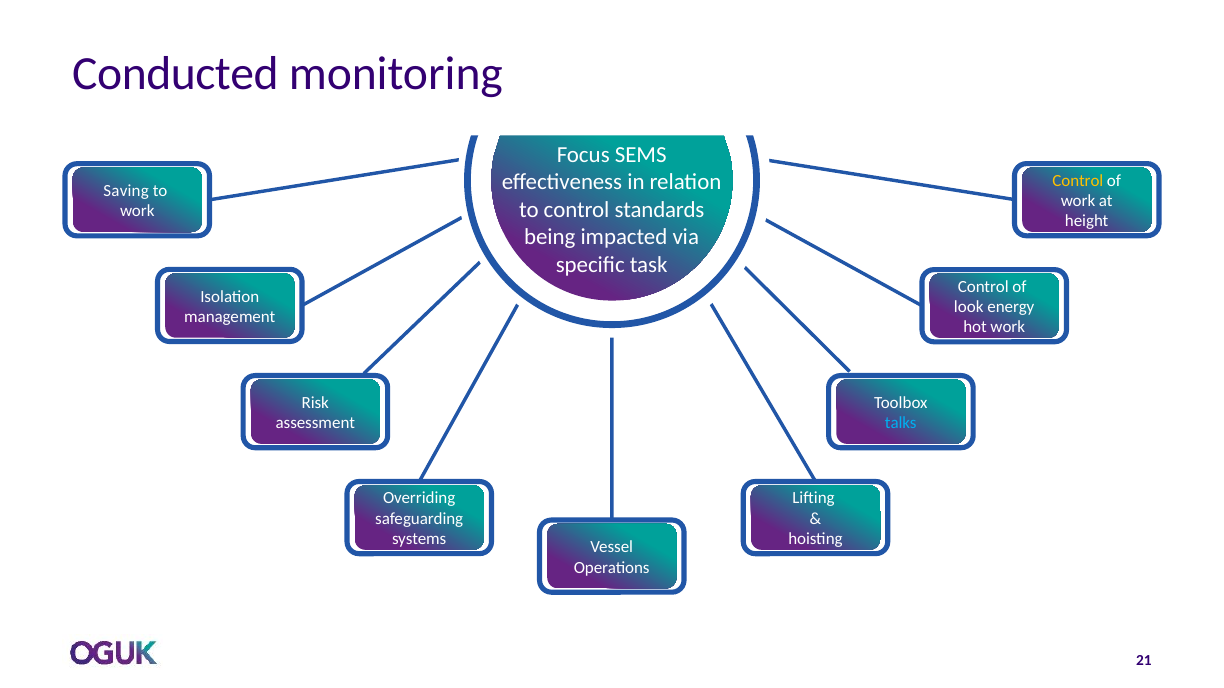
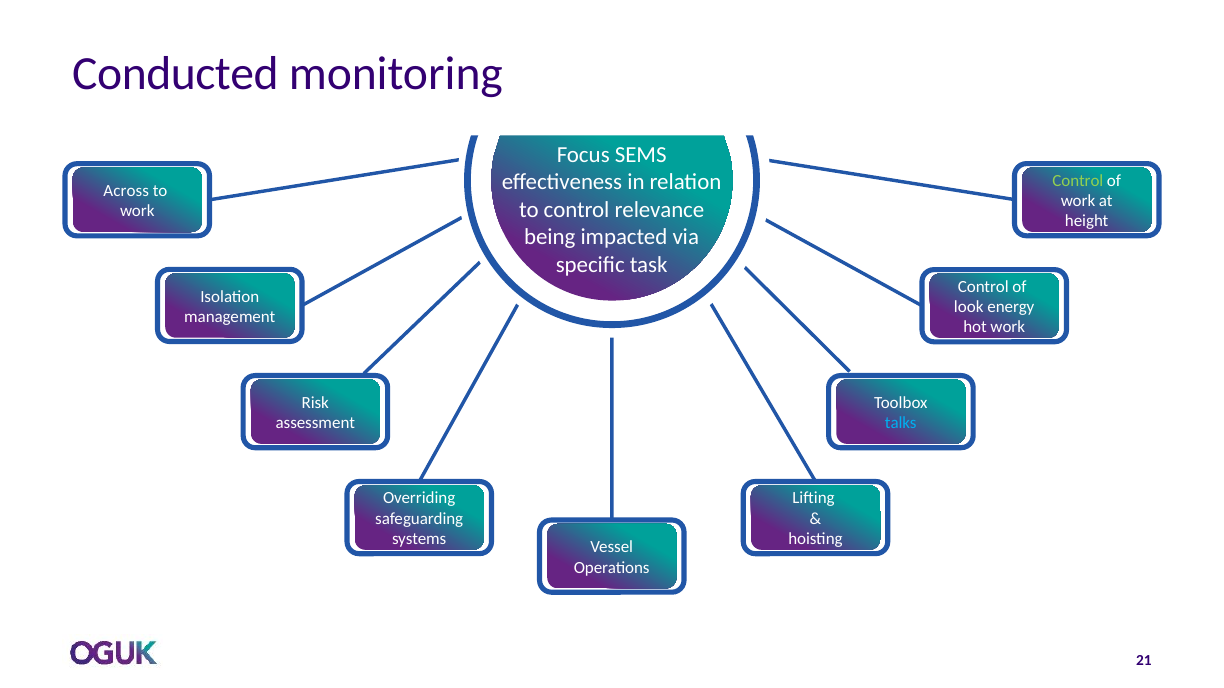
Control at (1078, 181) colour: yellow -> light green
Saving: Saving -> Across
standards: standards -> relevance
